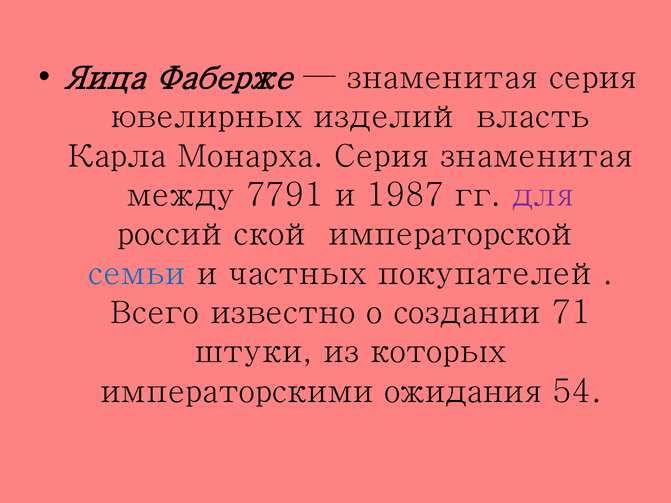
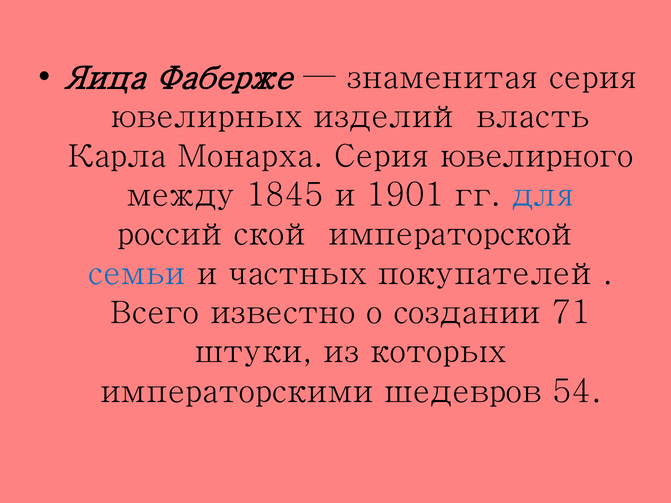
Серия знаменитая: знаменитая -> ювелирного
7791: 7791 -> 1845
1987: 1987 -> 1901
для colour: purple -> blue
ожидания: ожидания -> шедевров
